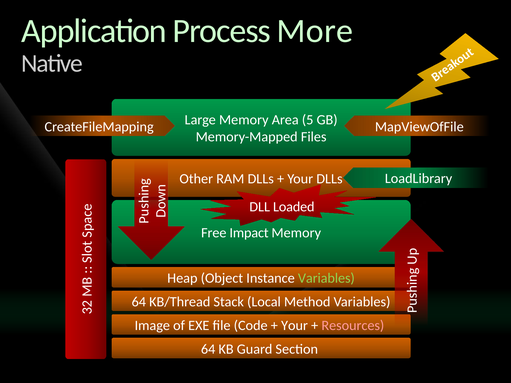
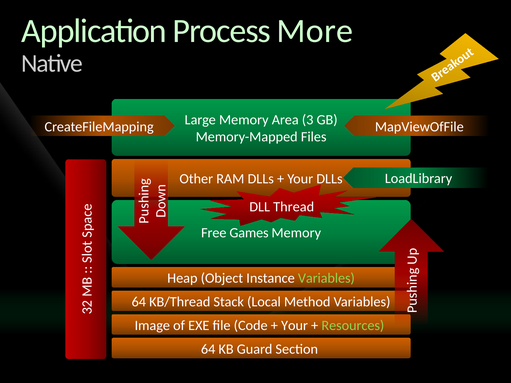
Area 5: 5 -> 3
Loaded: Loaded -> Thread
Impact: Impact -> Games
Resources colour: pink -> light green
